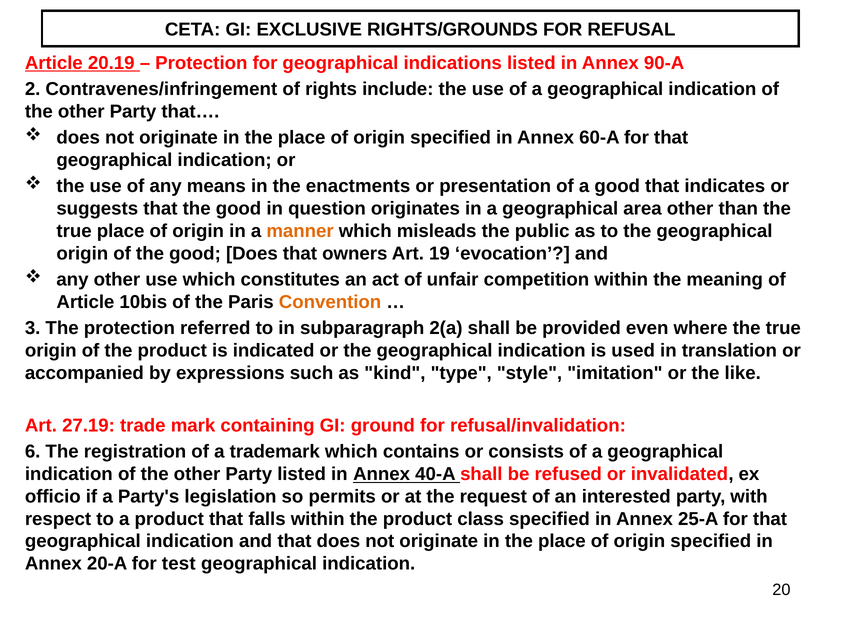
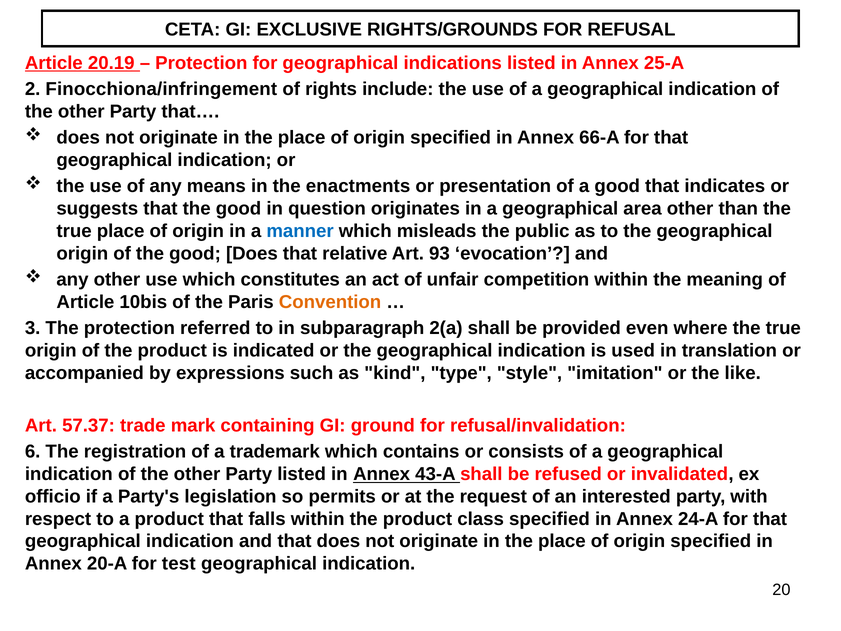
90-A: 90-A -> 25-A
Contravenes/infringement: Contravenes/infringement -> Finocchiona/infringement
60-A: 60-A -> 66-A
manner colour: orange -> blue
owners: owners -> relative
19: 19 -> 93
27.19: 27.19 -> 57.37
40-A: 40-A -> 43-A
25-A: 25-A -> 24-A
